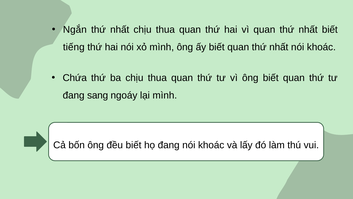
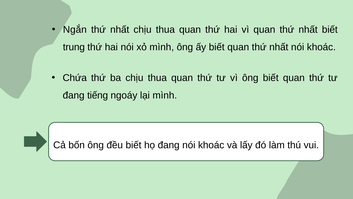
tiếng: tiếng -> trung
sang: sang -> tiếng
